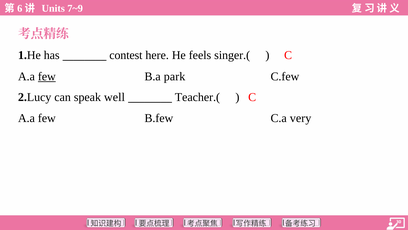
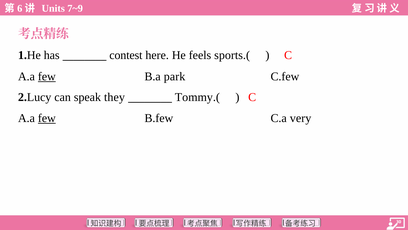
singer.(: singer.( -> sports.(
well: well -> they
Teacher.(: Teacher.( -> Tommy.(
few at (47, 118) underline: none -> present
